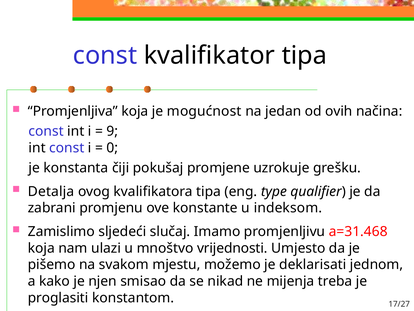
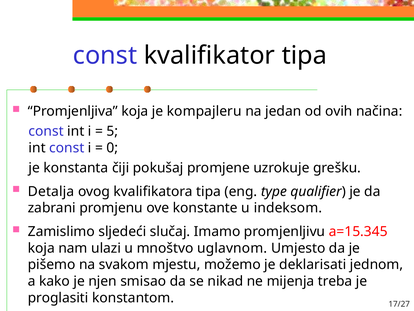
mogućnost: mogućnost -> kompajleru
9: 9 -> 5
a=31.468: a=31.468 -> a=15.345
vrijednosti: vrijednosti -> uglavnom
